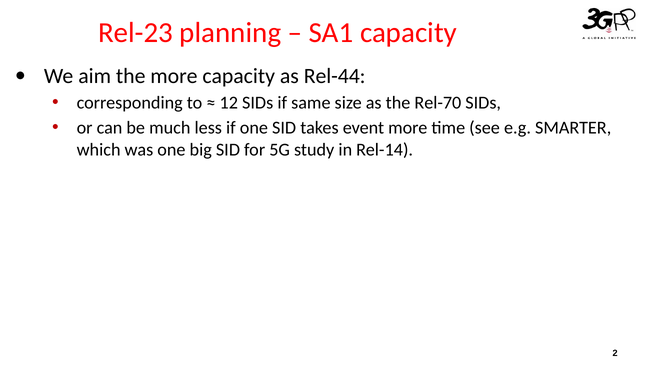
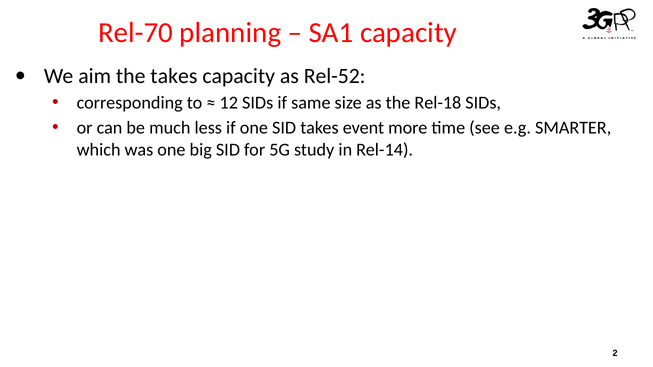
Rel-23: Rel-23 -> Rel-70
the more: more -> takes
Rel-44: Rel-44 -> Rel-52
Rel-70: Rel-70 -> Rel-18
